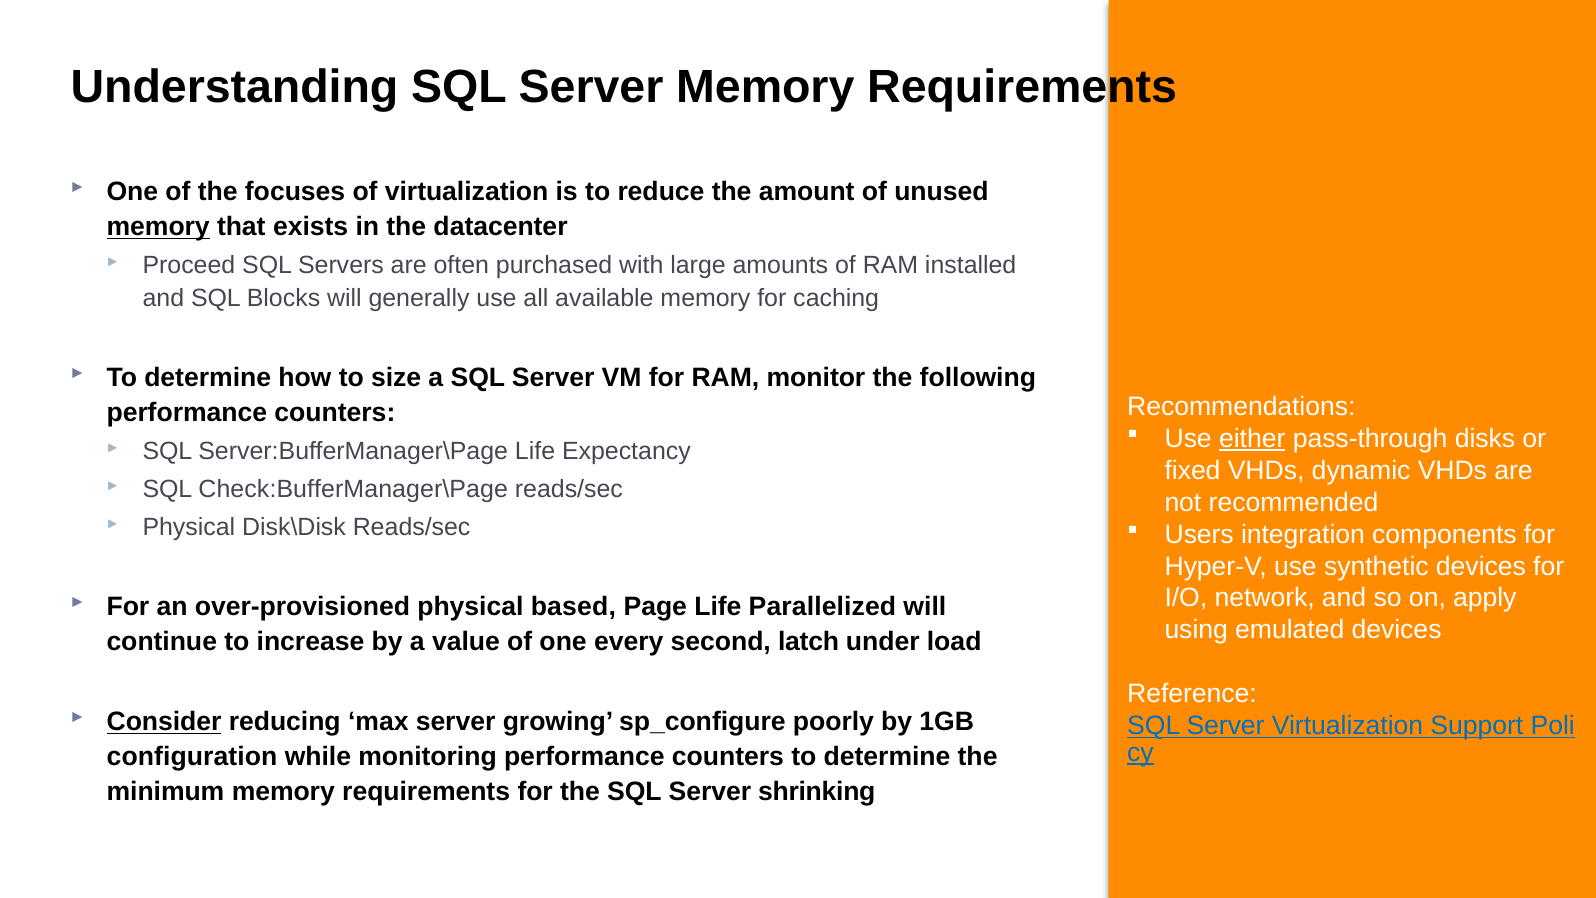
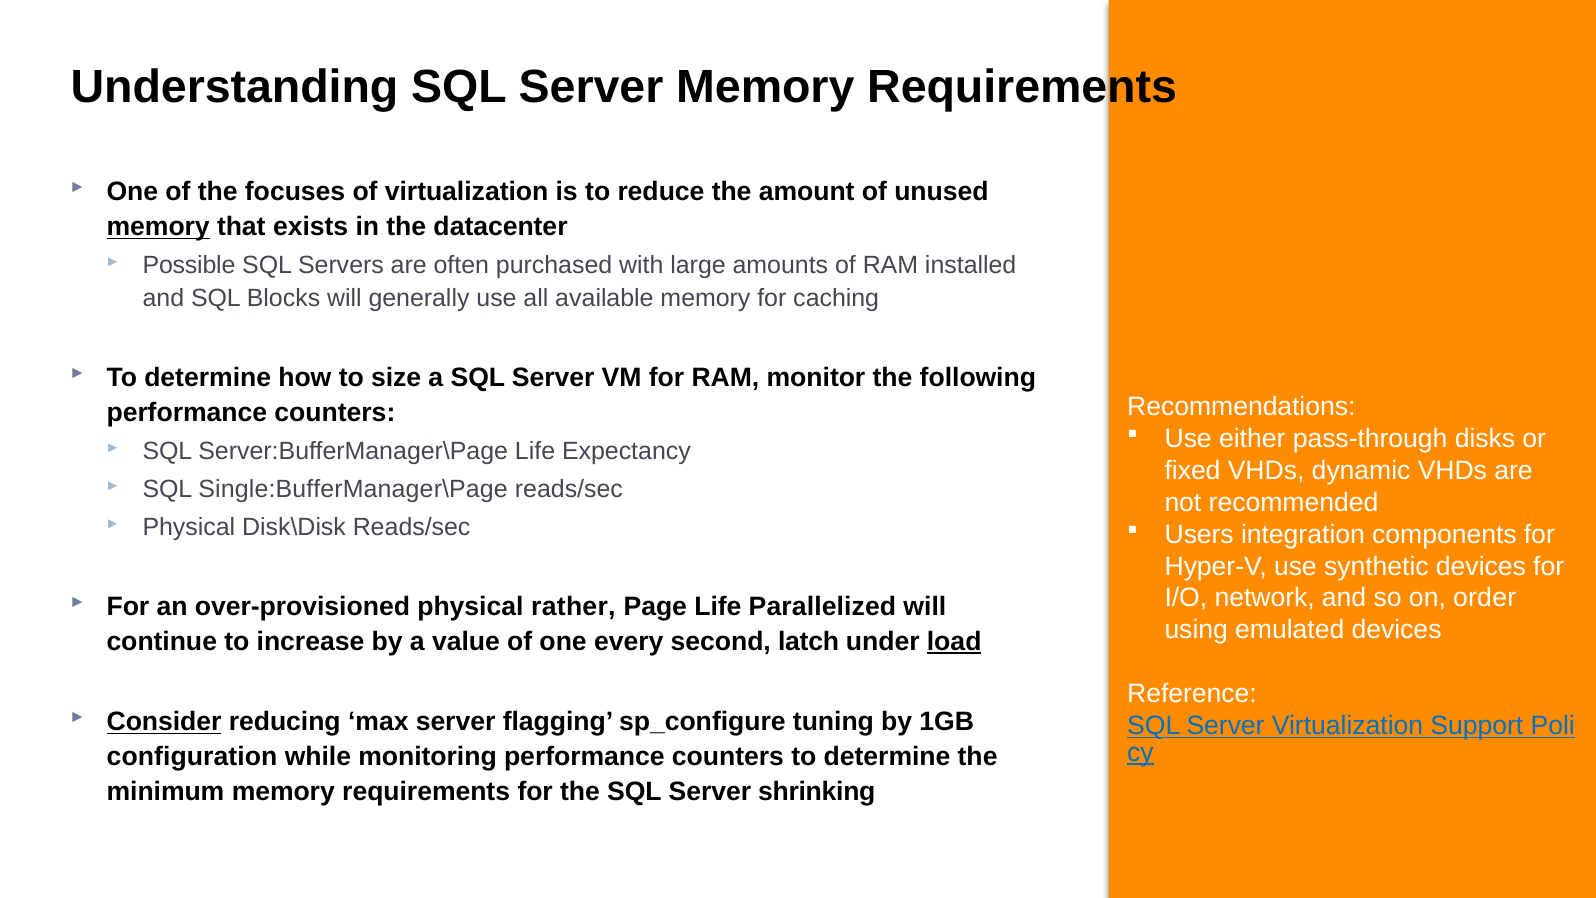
Proceed: Proceed -> Possible
either underline: present -> none
Check:BufferManager\Page: Check:BufferManager\Page -> Single:BufferManager\Page
apply: apply -> order
based: based -> rather
load underline: none -> present
growing: growing -> flagging
poorly: poorly -> tuning
